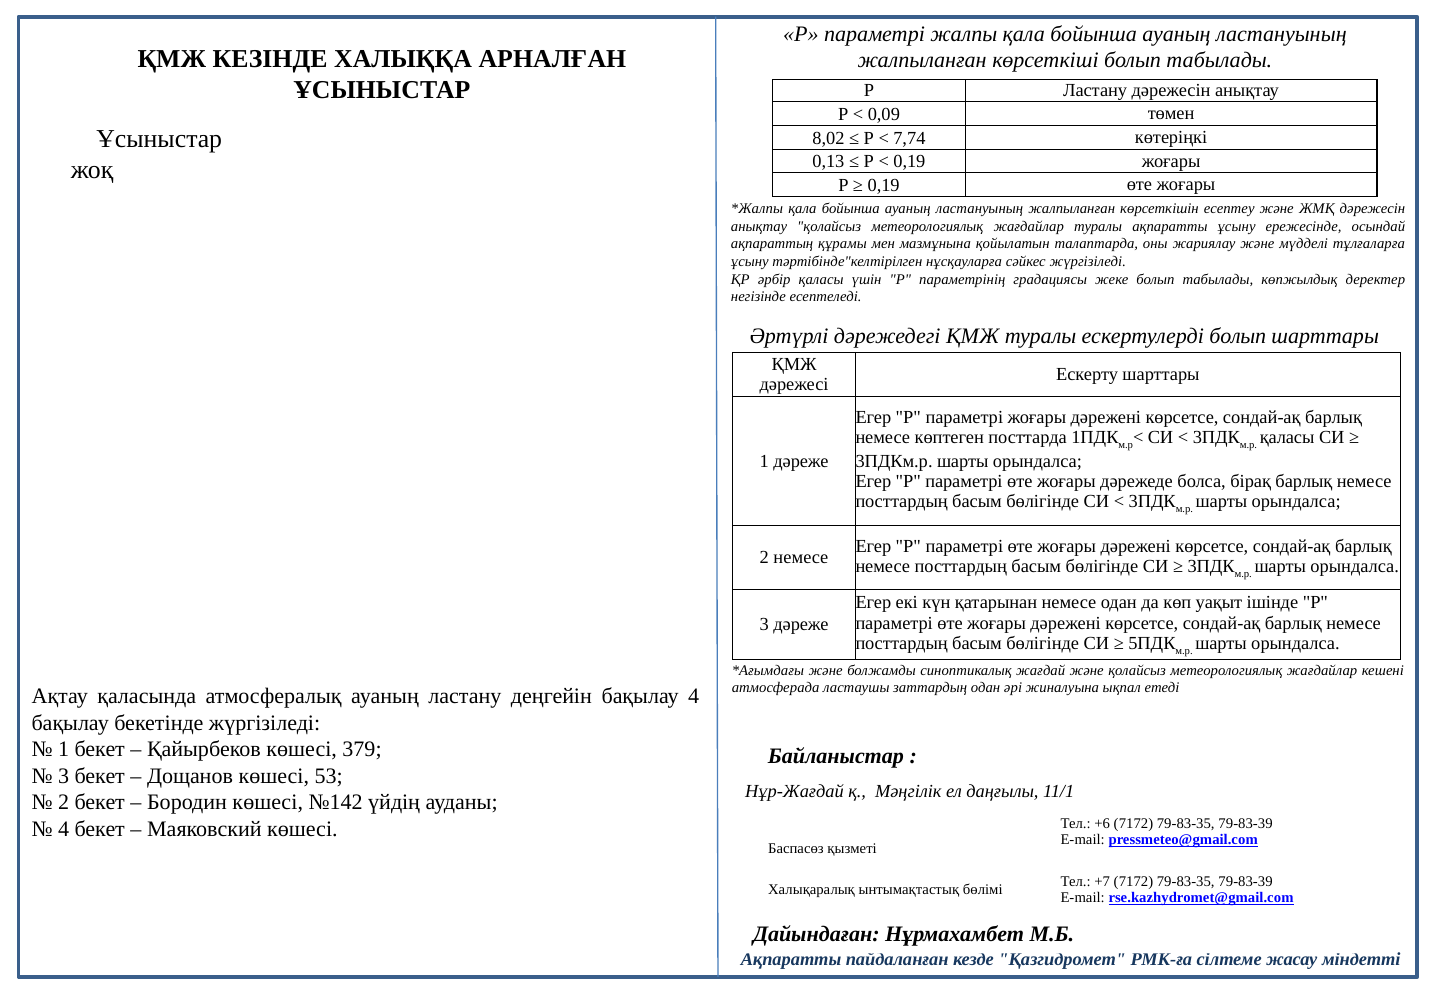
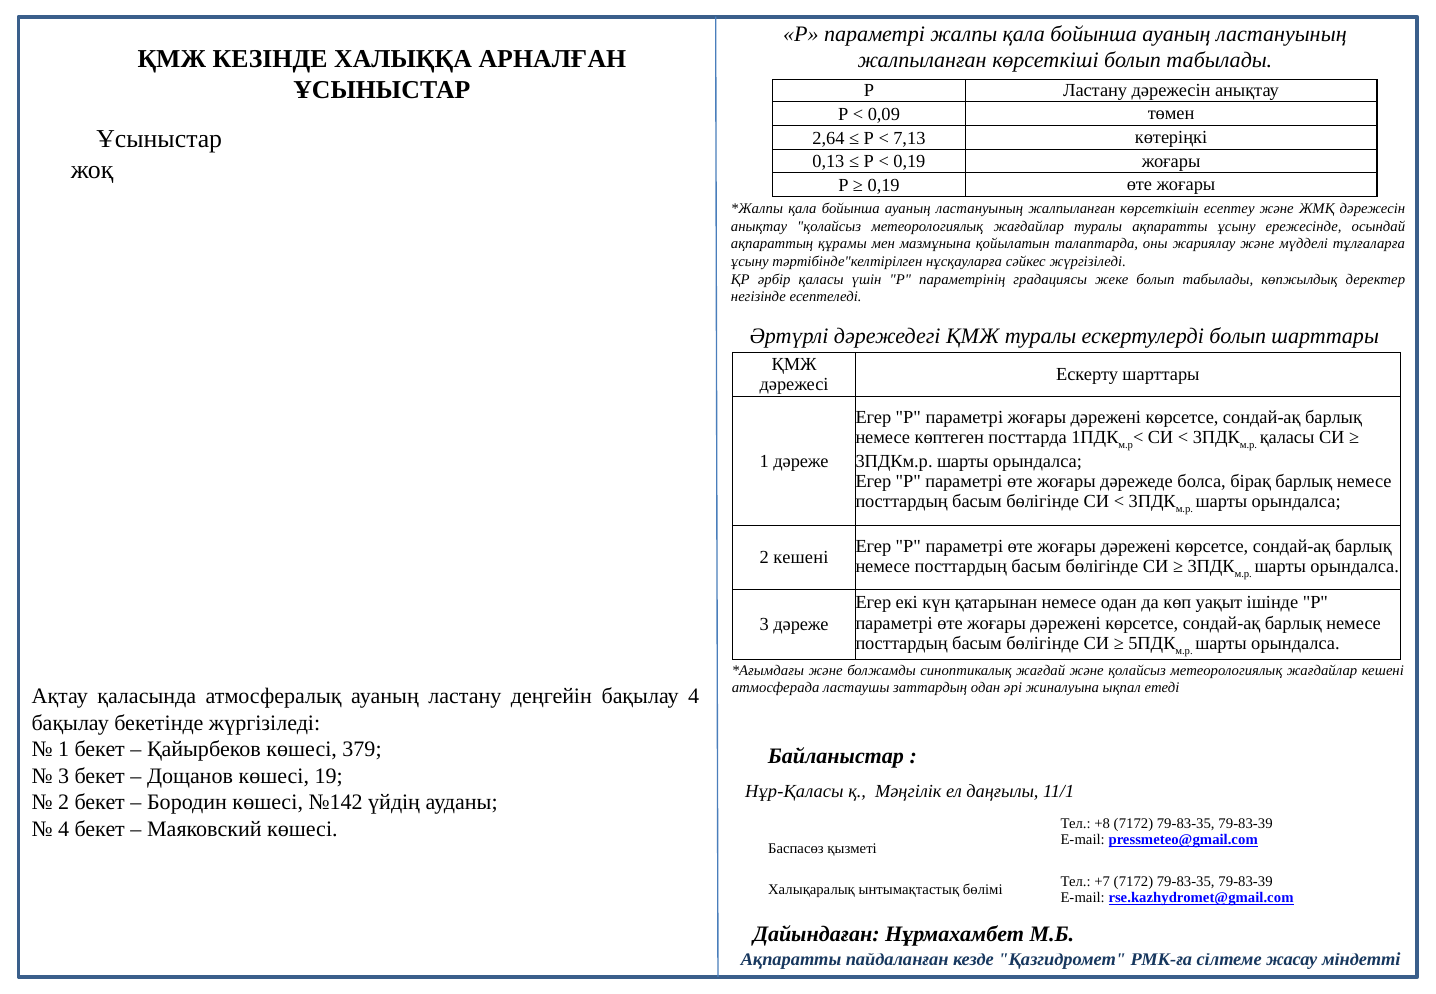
8,02: 8,02 -> 2,64
7,74: 7,74 -> 7,13
2 немесе: немесе -> кешені
53: 53 -> 19
Нұр-Жағдай: Нұр-Жағдай -> Нұр-Қаласы
+6: +6 -> +8
